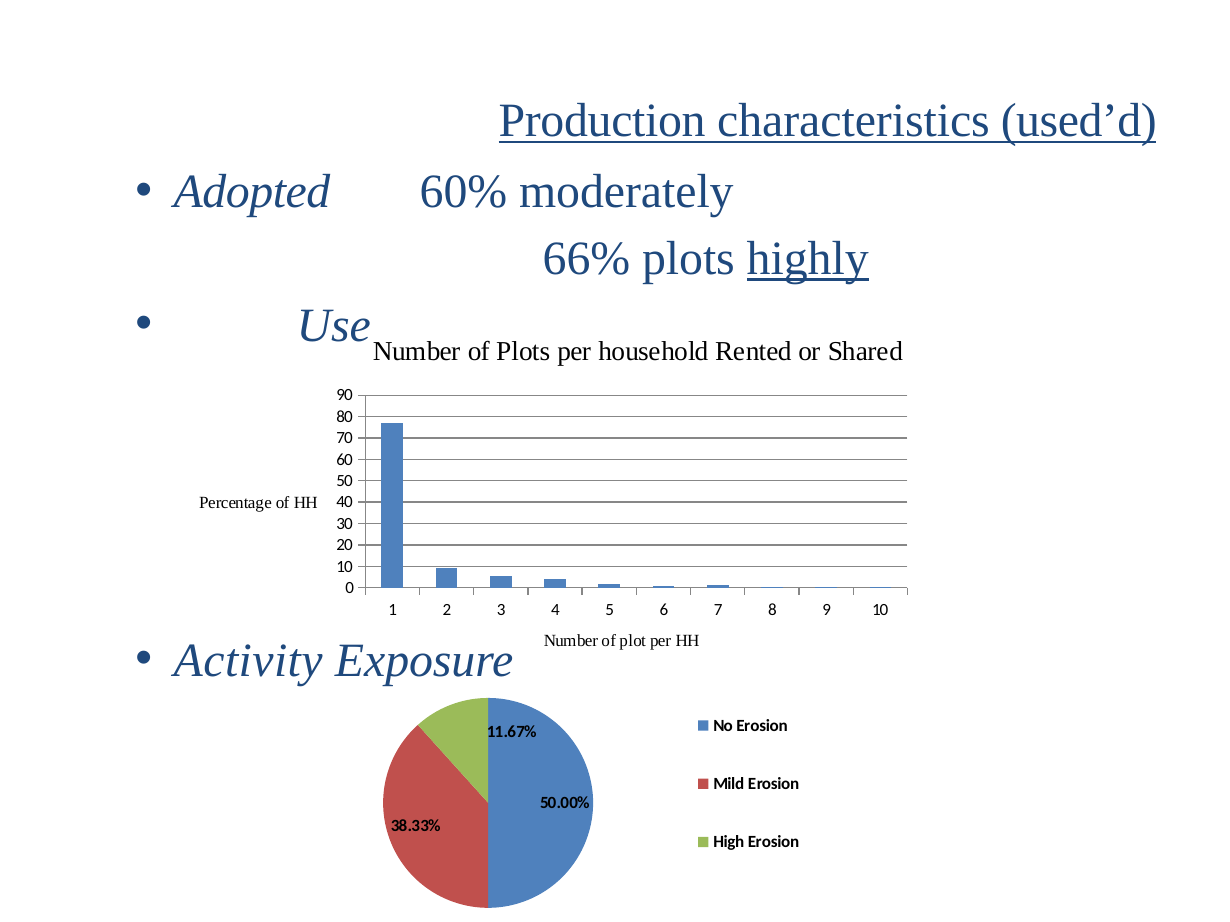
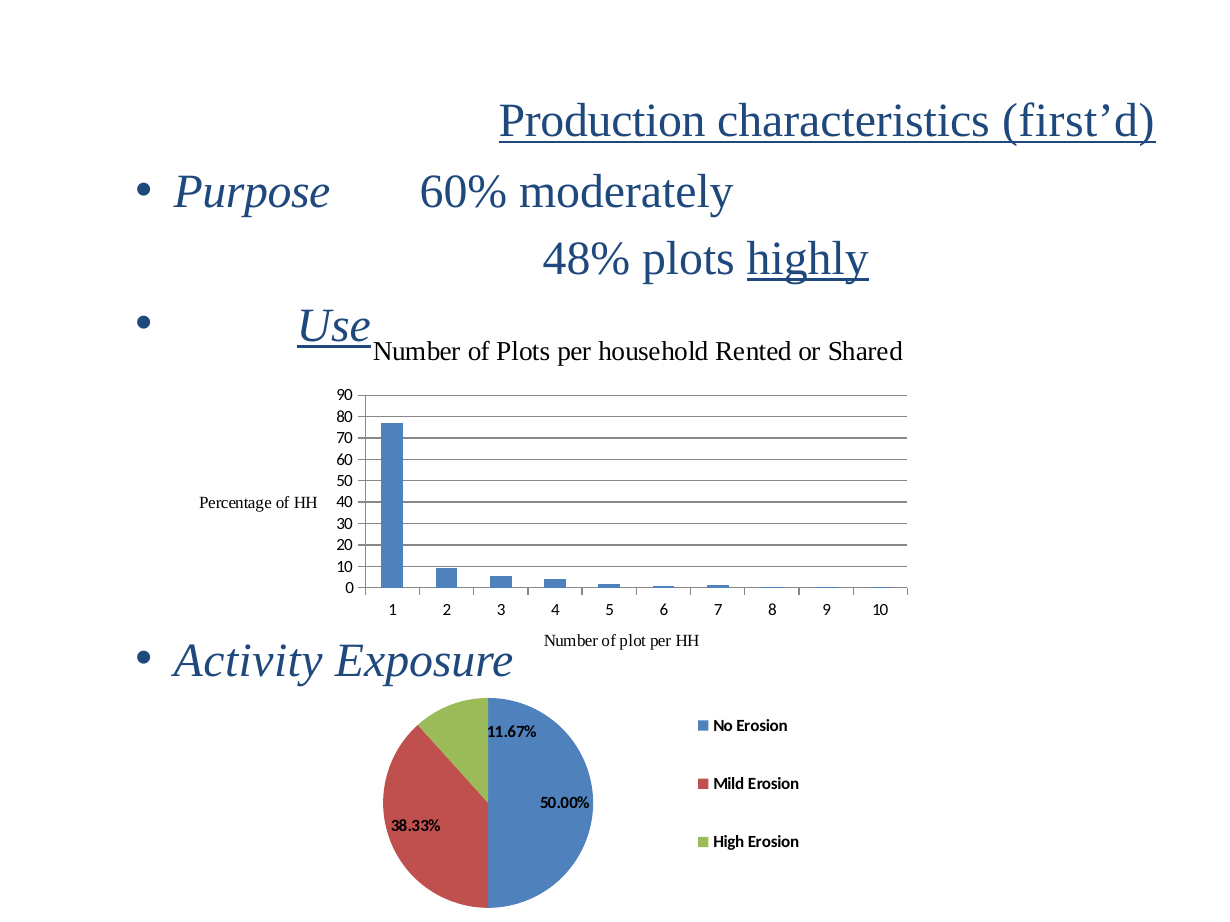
used’d: used’d -> first’d
Adopted: Adopted -> Purpose
66%: 66% -> 48%
Use underline: none -> present
